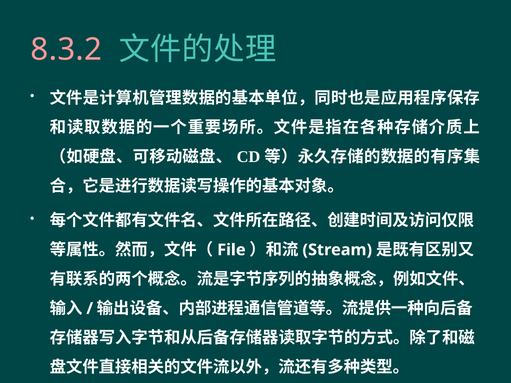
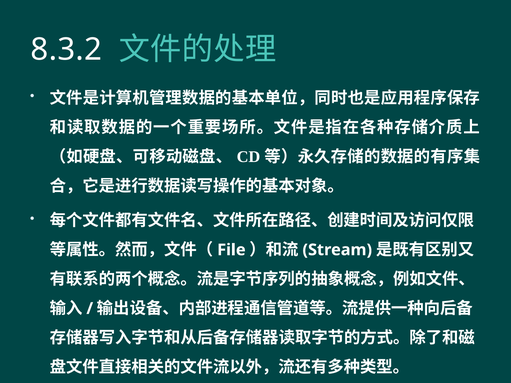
8.3.2 colour: pink -> white
